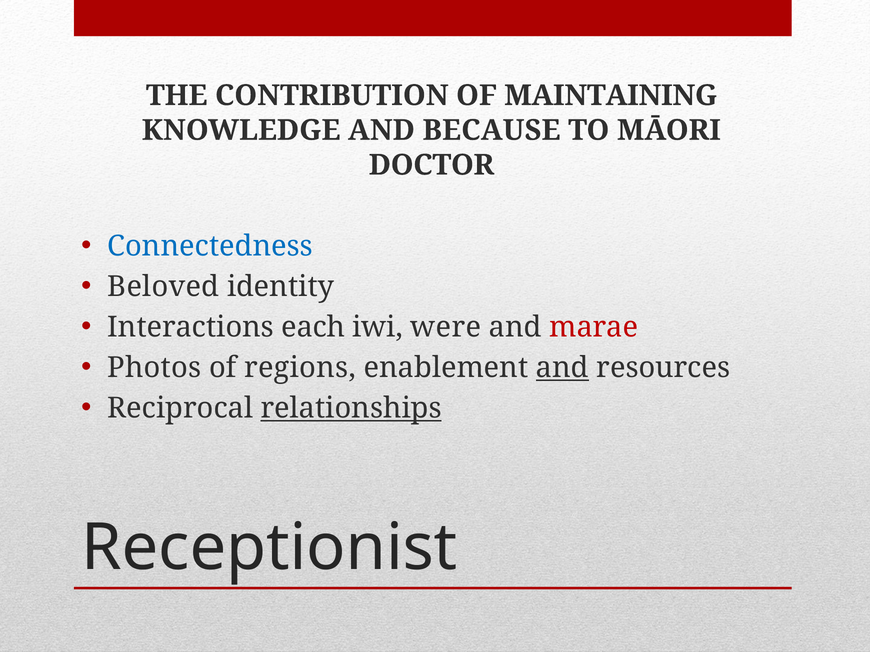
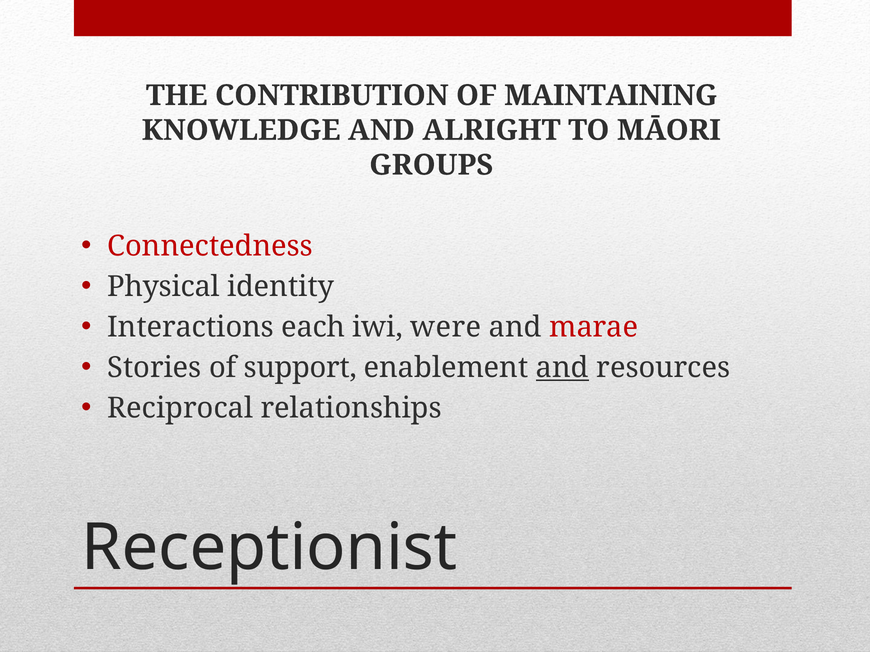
BECAUSE: BECAUSE -> ALRIGHT
DOCTOR: DOCTOR -> GROUPS
Connectedness colour: blue -> red
Beloved: Beloved -> Physical
Photos: Photos -> Stories
regions: regions -> support
relationships underline: present -> none
